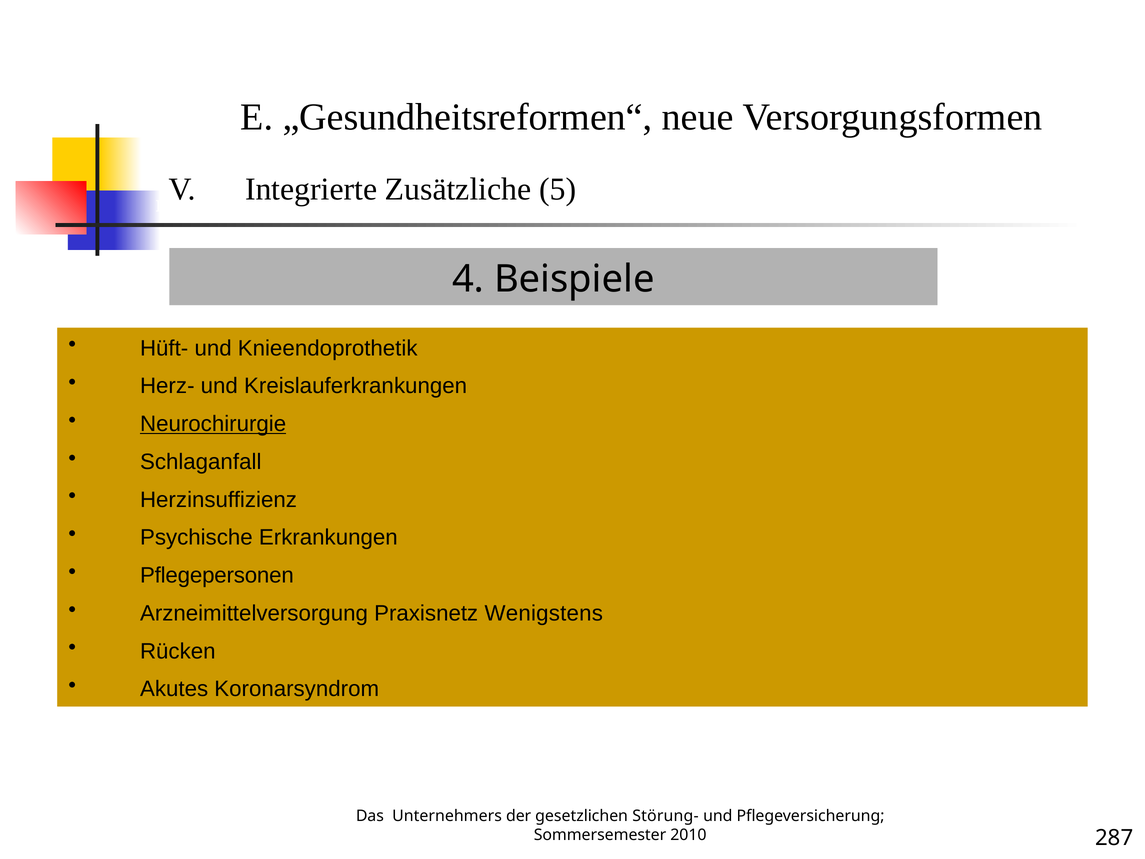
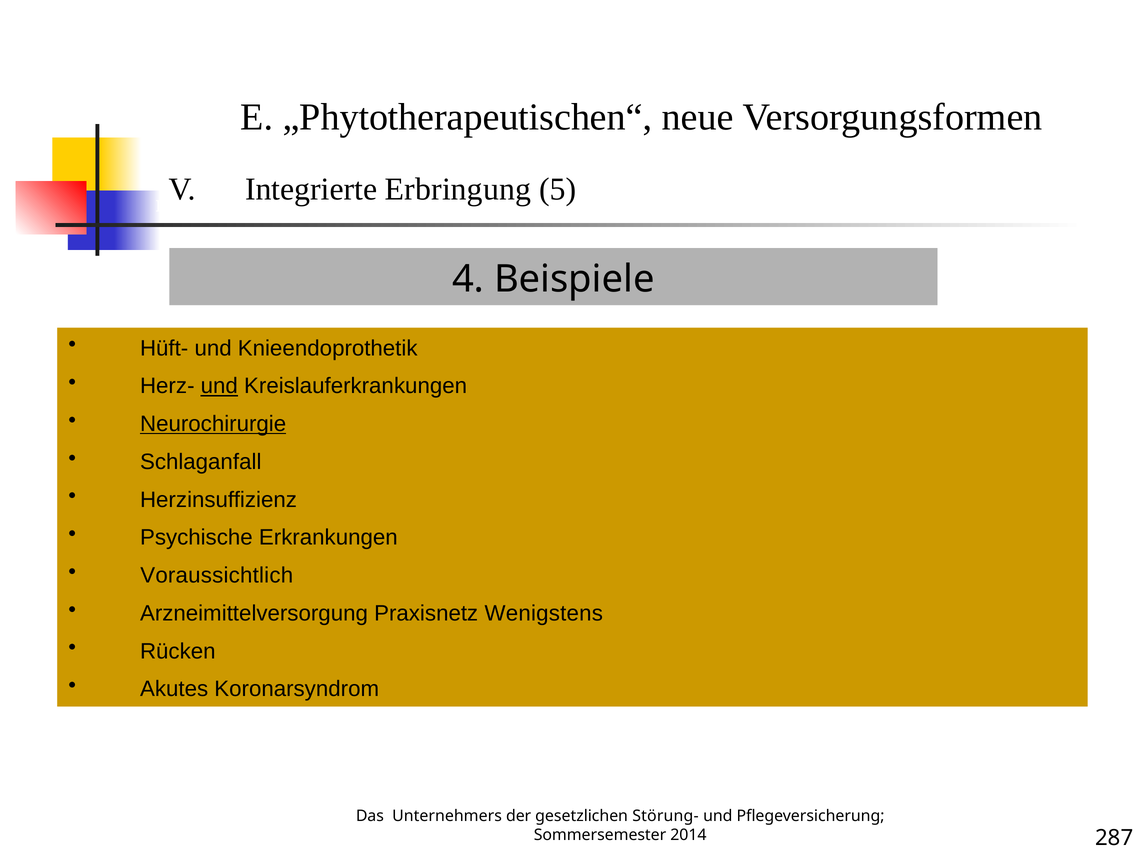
„Gesundheitsreformen“: „Gesundheitsreformen“ -> „Phytotherapeutischen“
Zusätzliche: Zusätzliche -> Erbringung
und at (219, 386) underline: none -> present
Pflegepersonen: Pflegepersonen -> Voraussichtlich
2010: 2010 -> 2014
